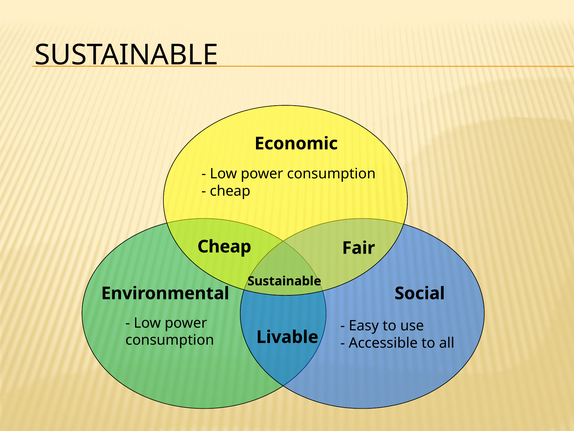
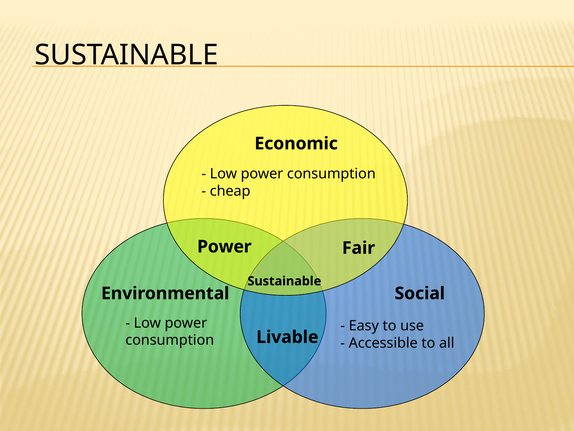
Cheap at (224, 246): Cheap -> Power
